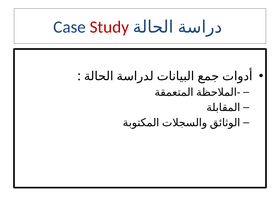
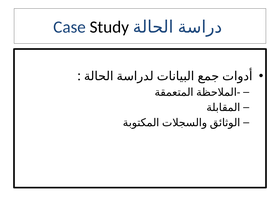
Study colour: red -> black
